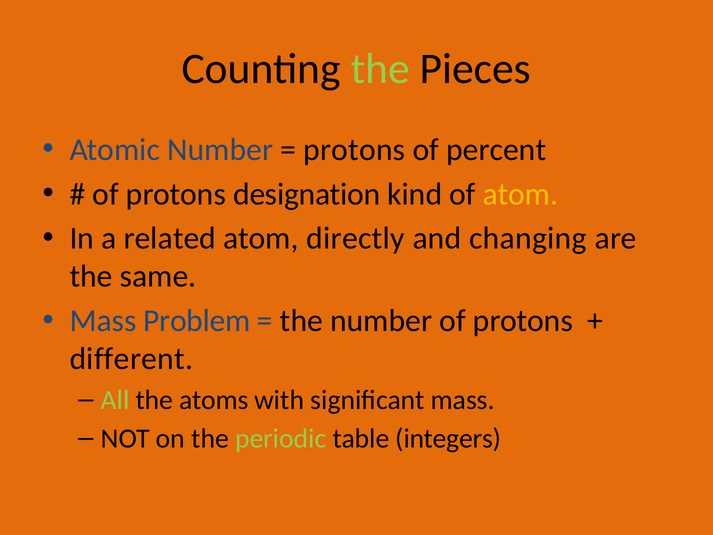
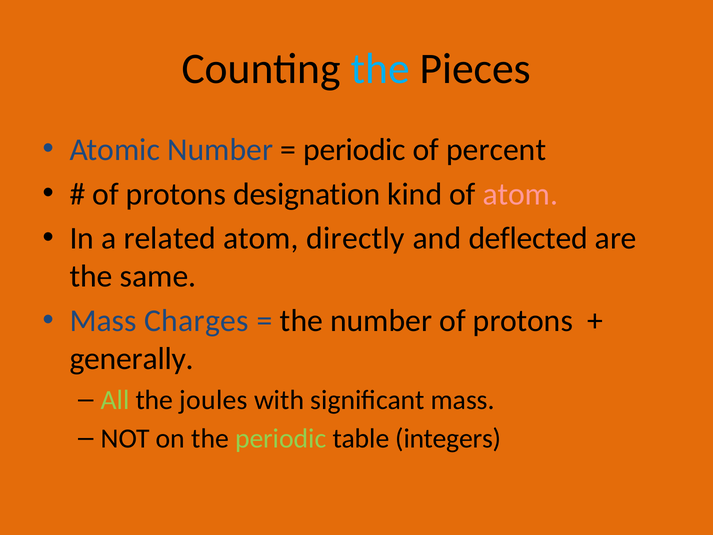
the at (380, 69) colour: light green -> light blue
protons at (354, 150): protons -> periodic
atom at (520, 194) colour: yellow -> pink
changing: changing -> deflected
Problem: Problem -> Charges
different: different -> generally
atoms: atoms -> joules
